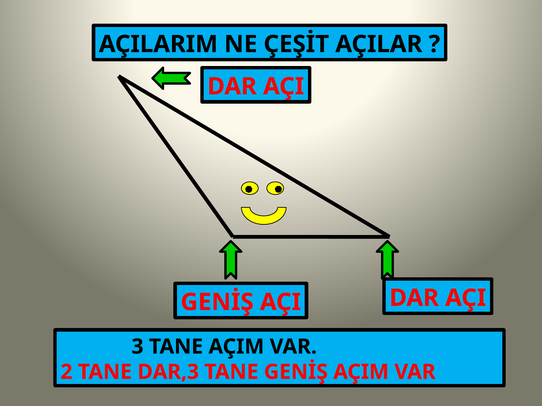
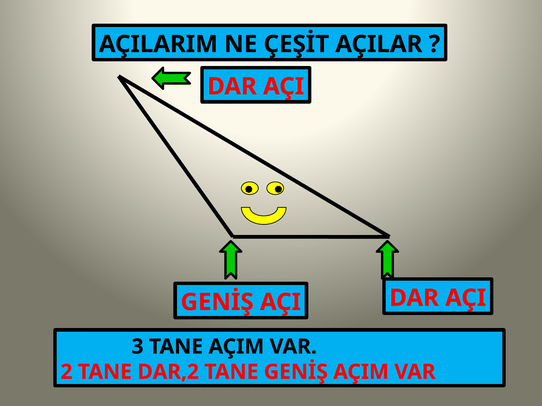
DAR,3: DAR,3 -> DAR,2
